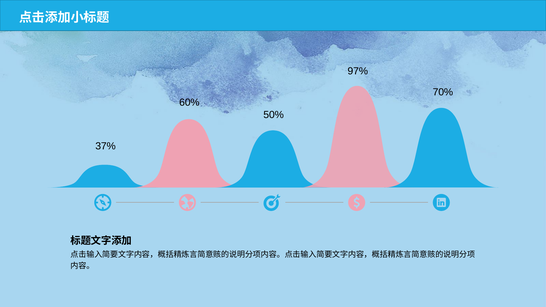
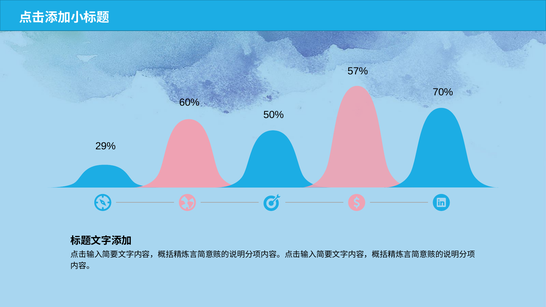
97%: 97% -> 57%
37%: 37% -> 29%
